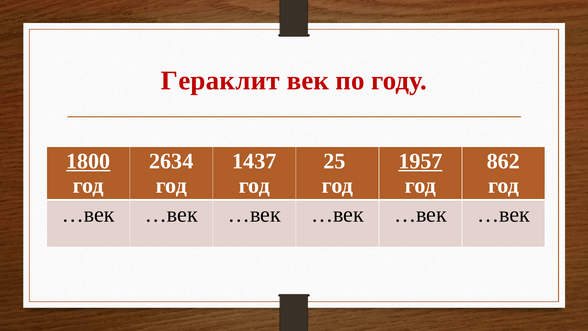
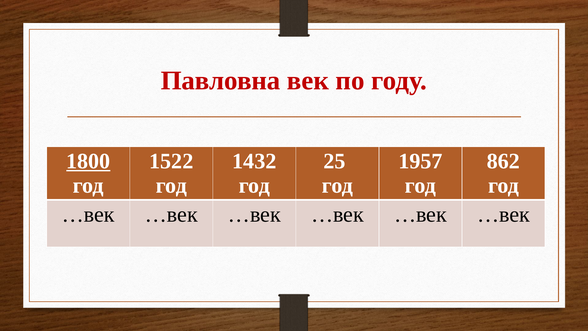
Гераклит: Гераклит -> Павловна
2634: 2634 -> 1522
1437: 1437 -> 1432
1957 underline: present -> none
